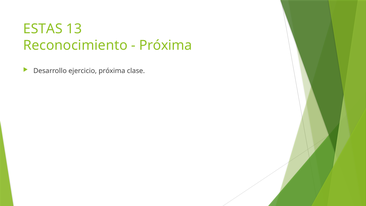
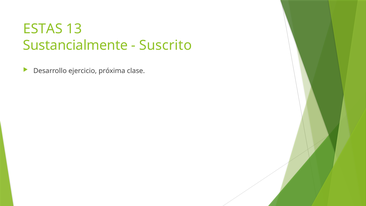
Reconocimiento: Reconocimiento -> Sustancialmente
Próxima at (166, 45): Próxima -> Suscrito
